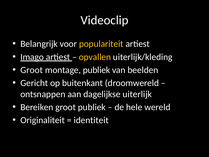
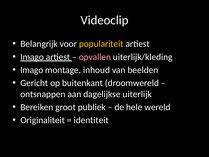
opvallen colour: yellow -> pink
Groot at (32, 70): Groot -> Imago
montage publiek: publiek -> inhoud
